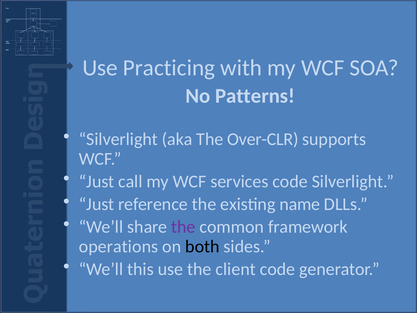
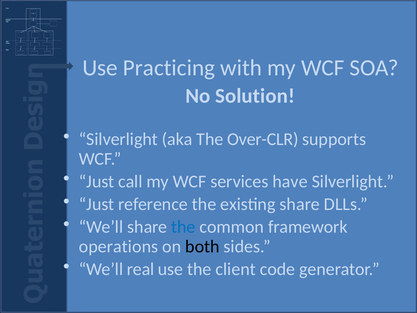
Patterns: Patterns -> Solution
services code: code -> have
existing name: name -> share
the at (183, 227) colour: purple -> blue
this: this -> real
